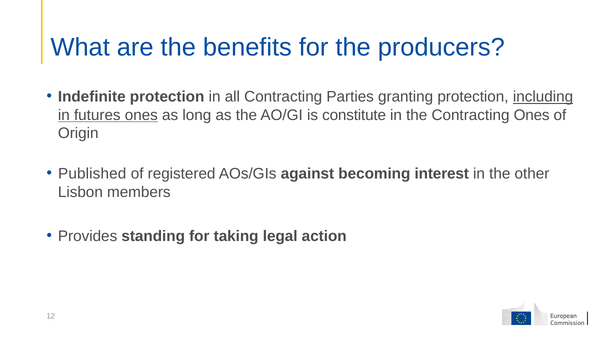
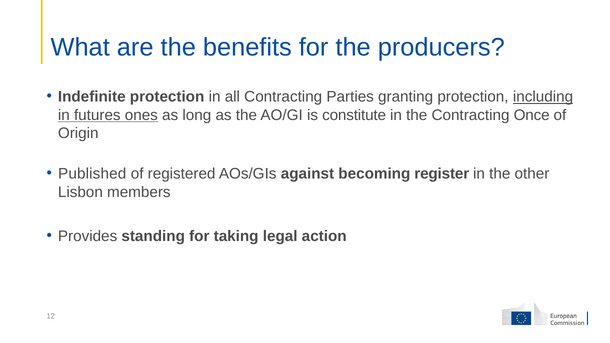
Contracting Ones: Ones -> Once
interest: interest -> register
